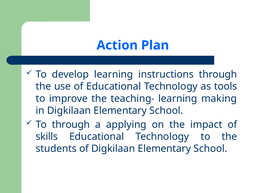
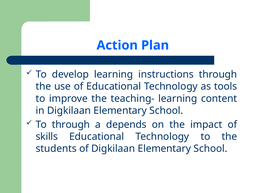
making: making -> content
applying: applying -> depends
